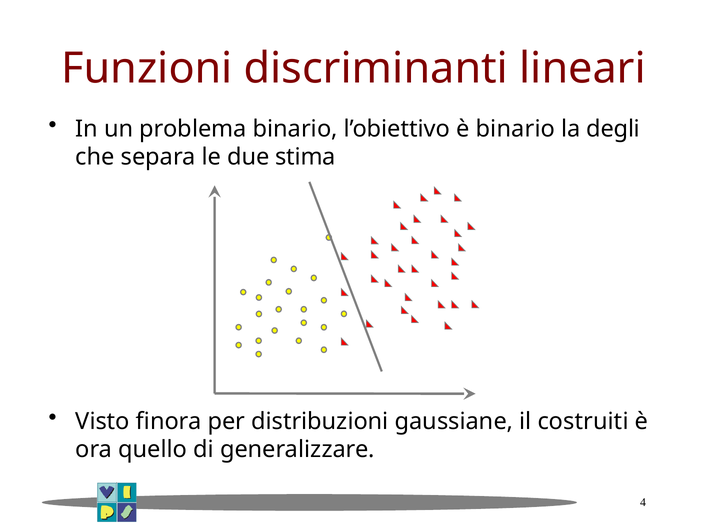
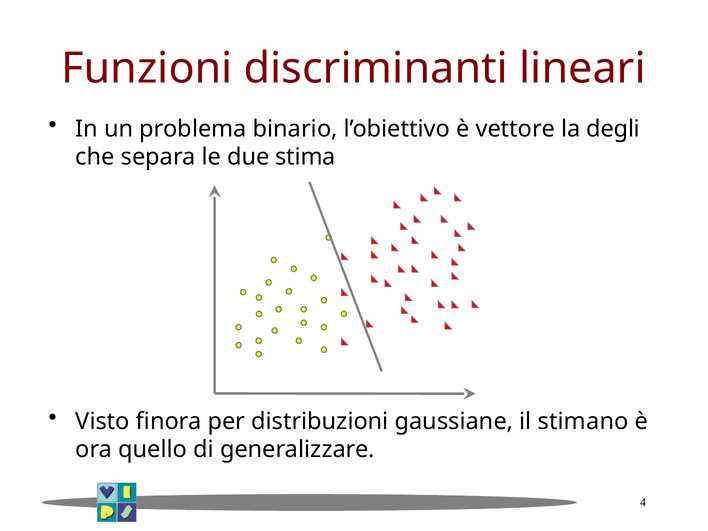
è binario: binario -> vettore
costruiti: costruiti -> stimano
